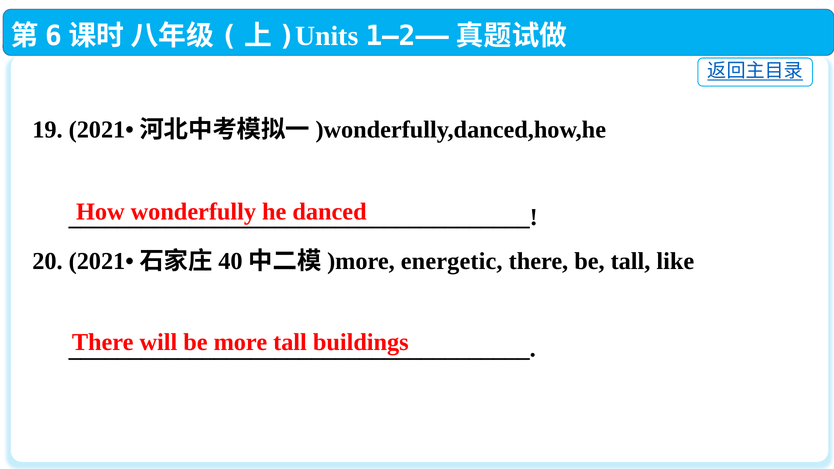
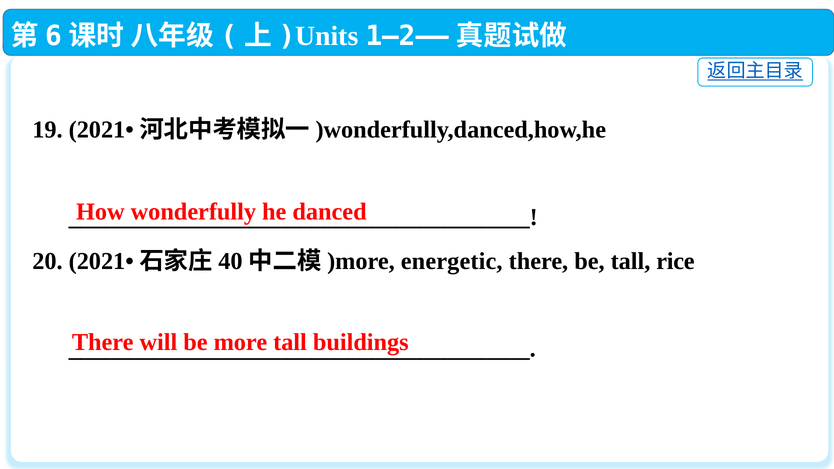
like: like -> rice
